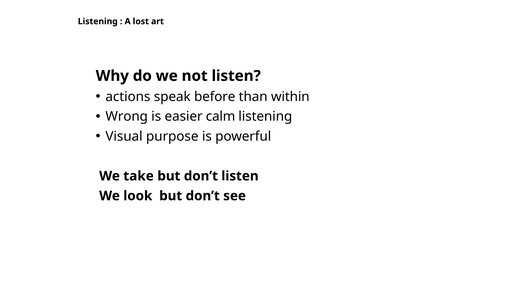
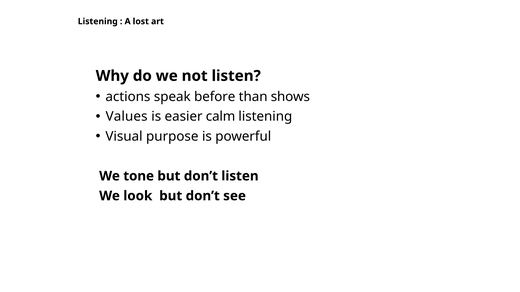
within: within -> shows
Wrong: Wrong -> Values
take: take -> tone
